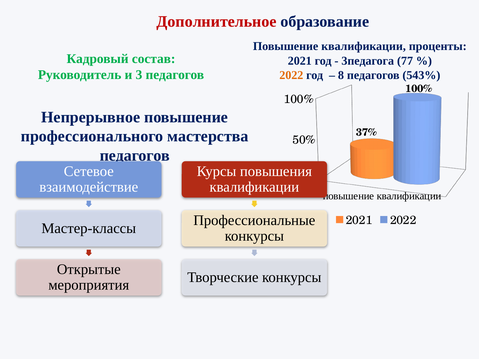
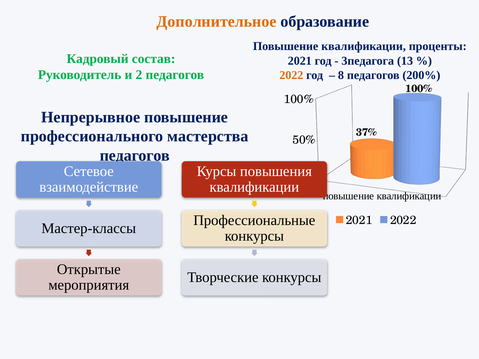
Дополнительное colour: red -> orange
77: 77 -> 13
3: 3 -> 2
543%: 543% -> 200%
